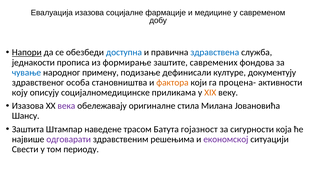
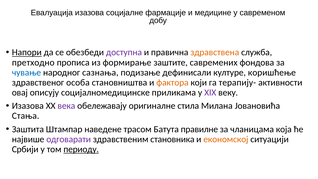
доступна colour: blue -> purple
здравствена colour: blue -> orange
једнакости: једнакости -> претходно
примену: примену -> сазнања
документују: документују -> коришћење
процена-: процена- -> терапију-
коју: коју -> овај
XIX colour: orange -> purple
Шансу: Шансу -> Стања
гојазност: гојазност -> правилне
сигурности: сигурности -> чланицама
решењима: решењима -> становника
економској colour: purple -> orange
Свести: Свести -> Србији
периоду underline: none -> present
